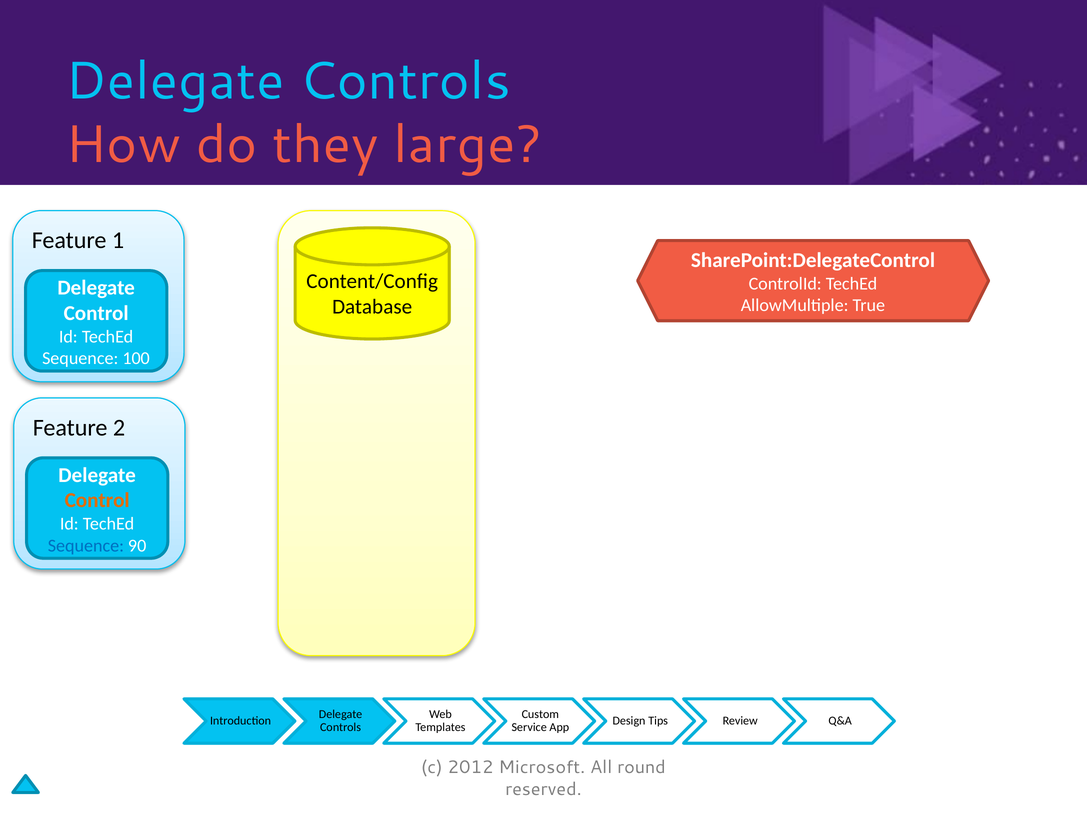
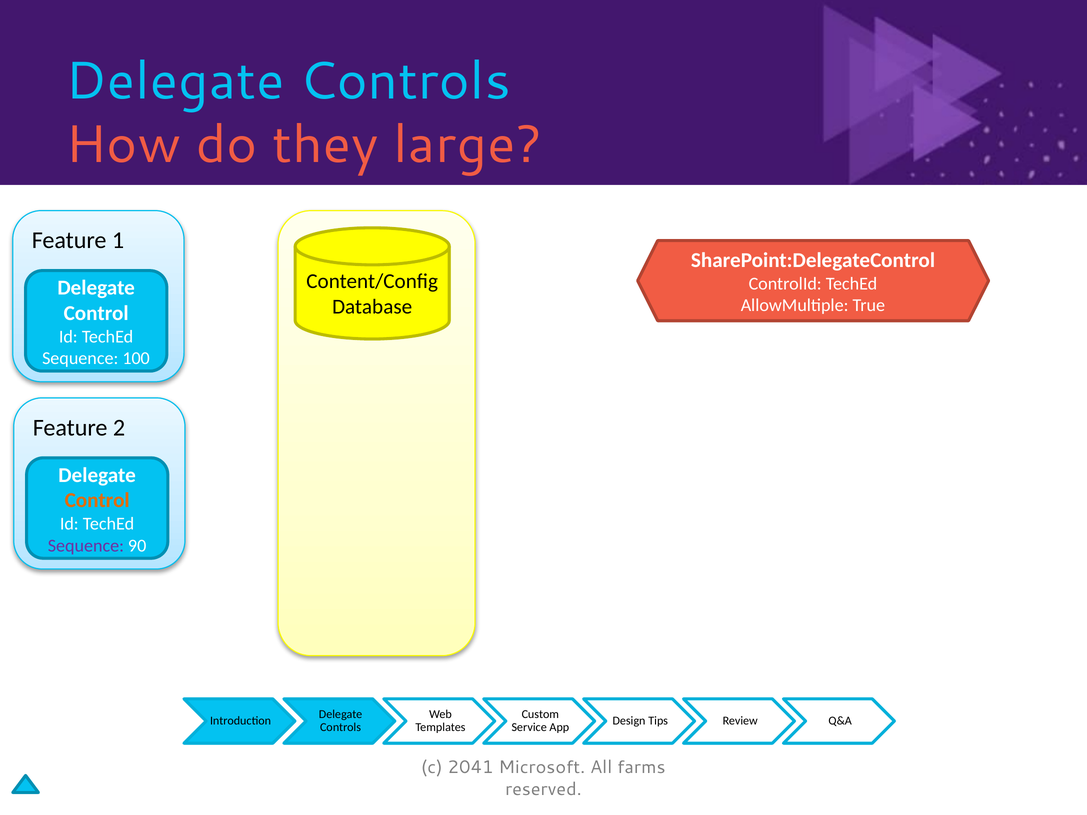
Sequence at (86, 546) colour: blue -> purple
2012: 2012 -> 2041
round: round -> farms
